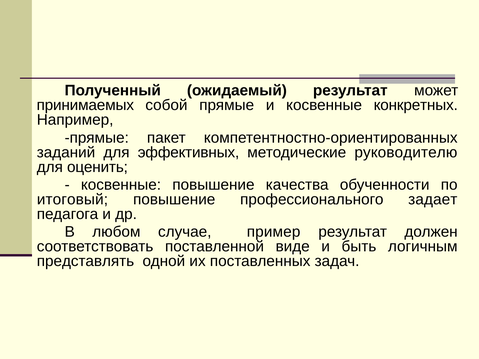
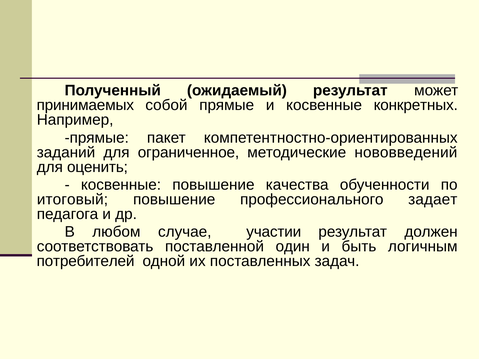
эффективных: эффективных -> ограниченное
руководителю: руководителю -> нововведений
пример: пример -> участии
виде: виде -> один
представлять: представлять -> потребителей
